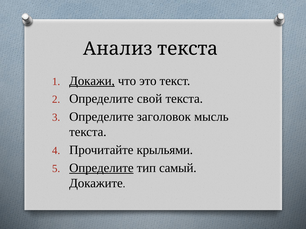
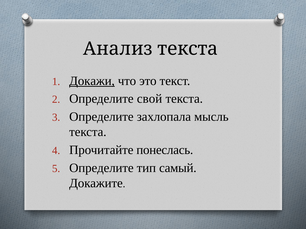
заголовок: заголовок -> захлопала
крыльями: крыльями -> понеслась
Определите at (101, 168) underline: present -> none
